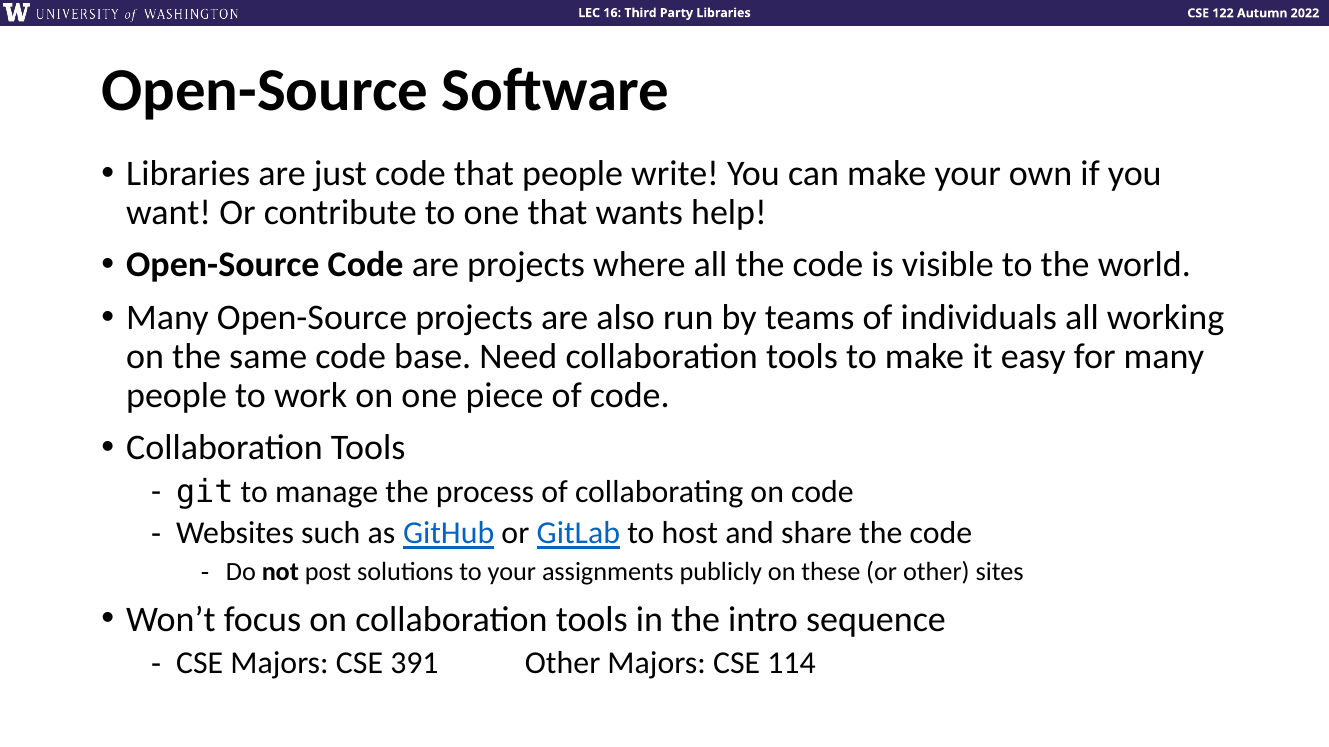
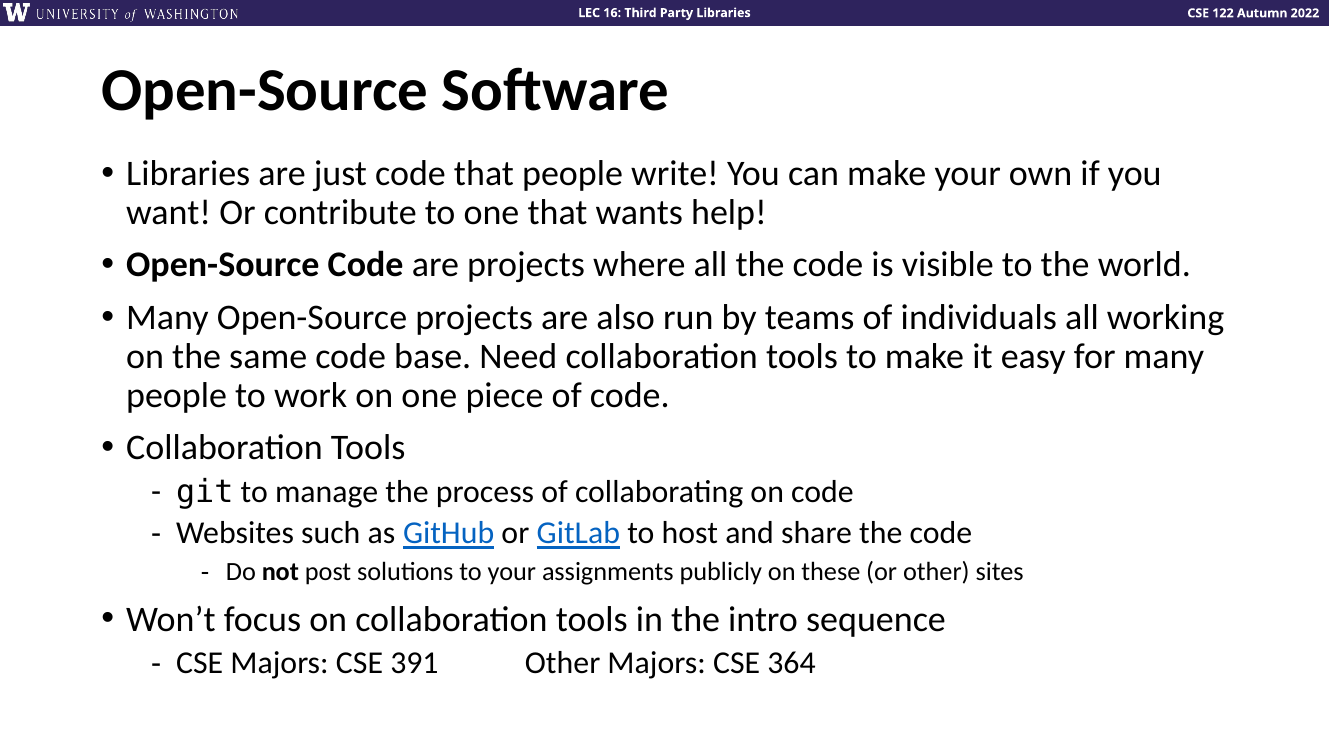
114: 114 -> 364
